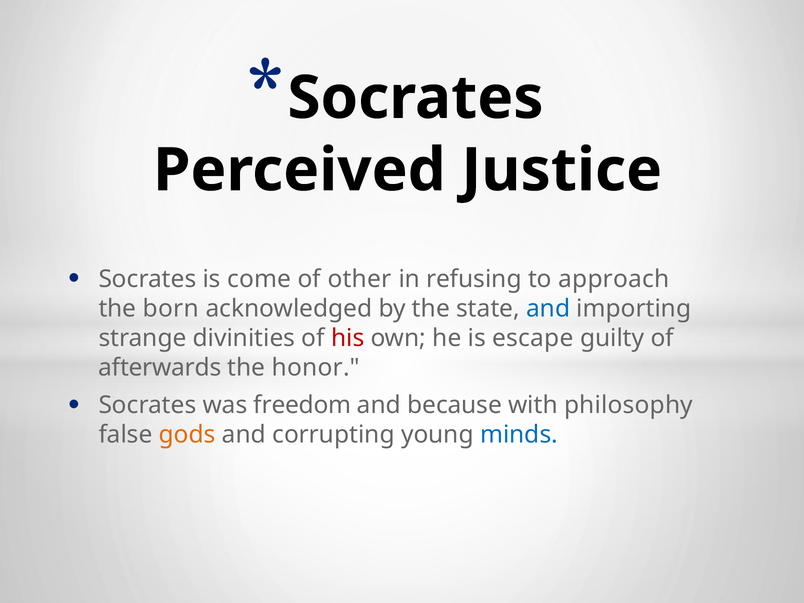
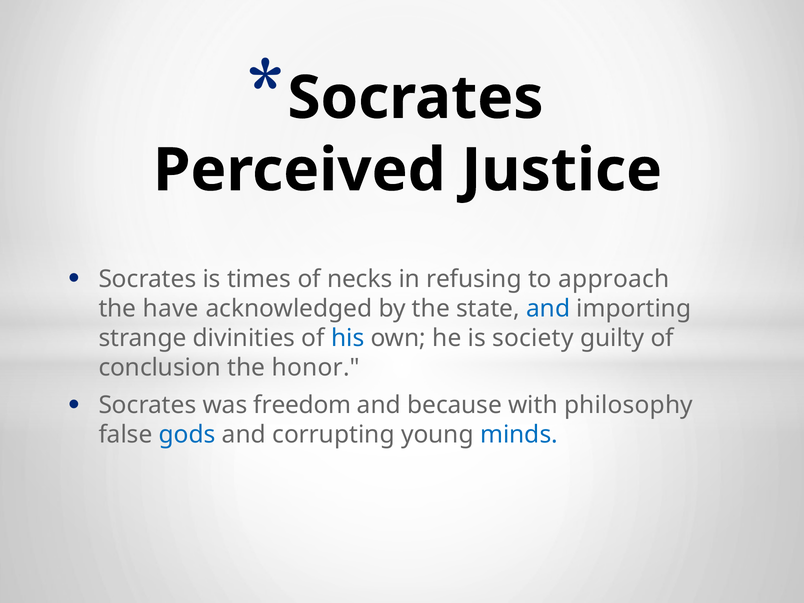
come: come -> times
other: other -> necks
born: born -> have
his colour: red -> blue
escape: escape -> society
afterwards: afterwards -> conclusion
gods colour: orange -> blue
